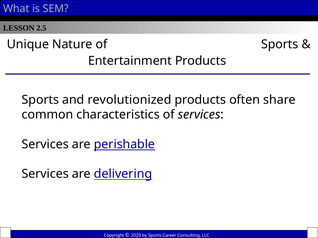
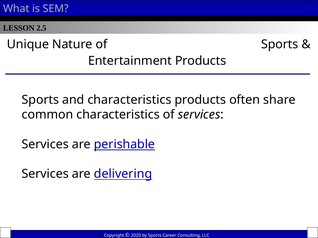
and revolutionized: revolutionized -> characteristics
